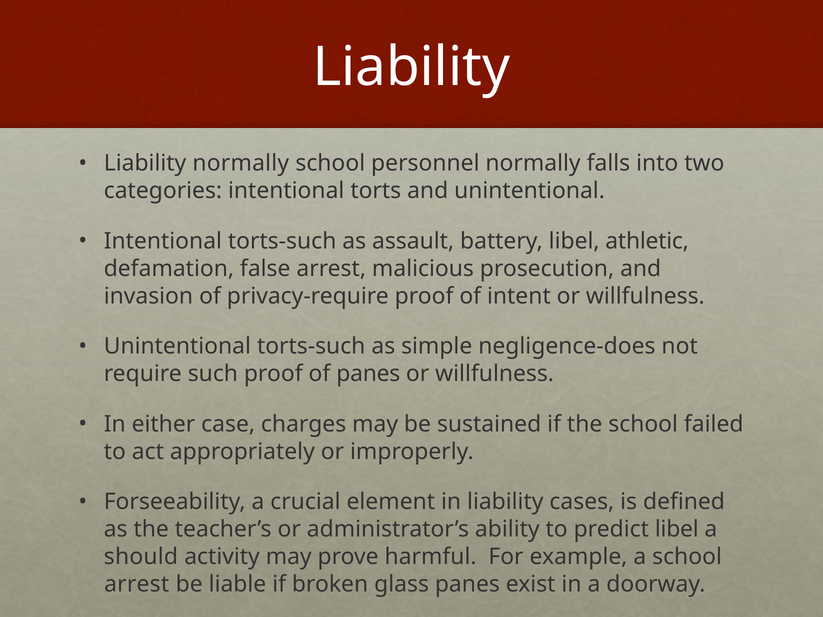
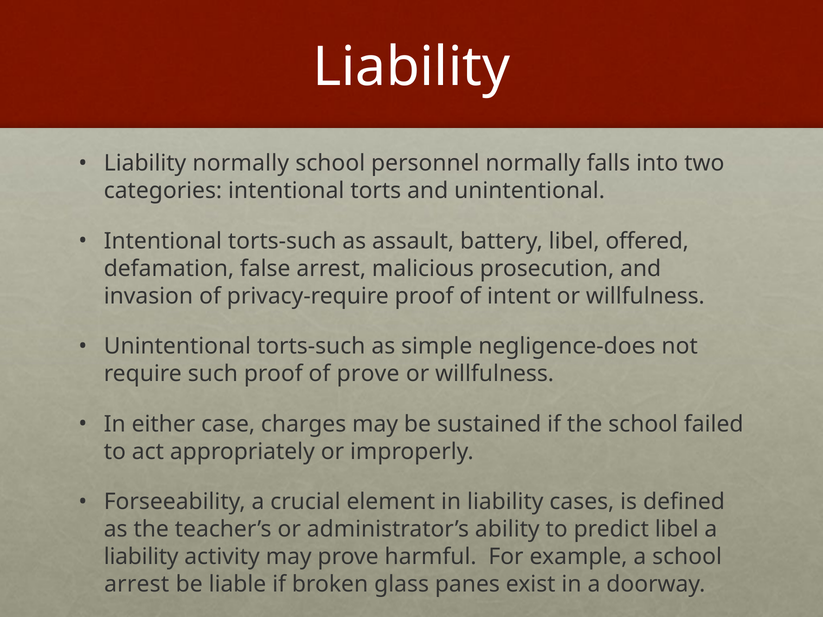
athletic: athletic -> offered
of panes: panes -> prove
should at (141, 557): should -> liability
